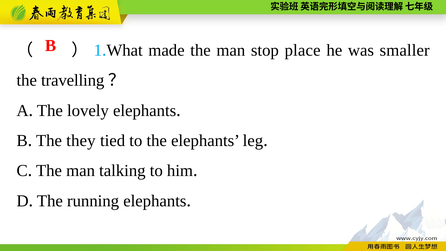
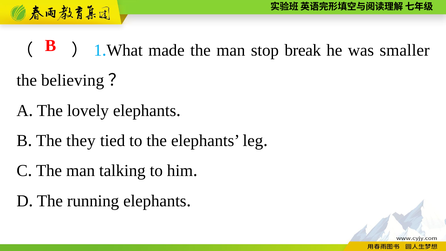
place: place -> break
travelling: travelling -> believing
